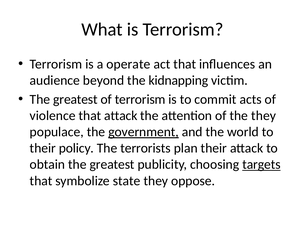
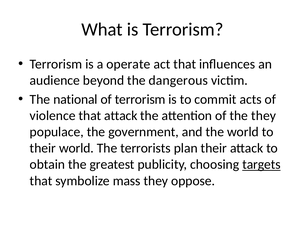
kidnapping: kidnapping -> dangerous
greatest at (75, 99): greatest -> national
government underline: present -> none
their policy: policy -> world
state: state -> mass
